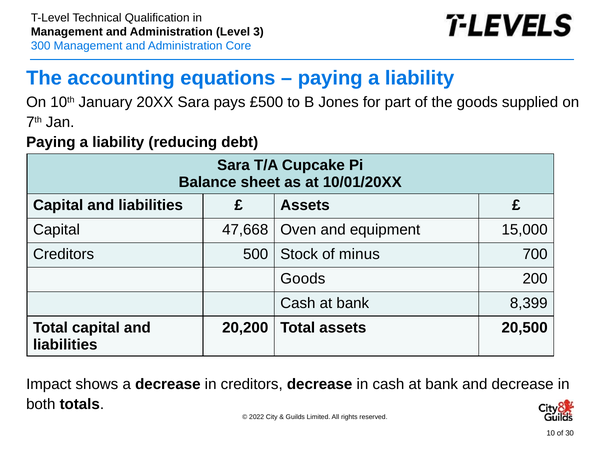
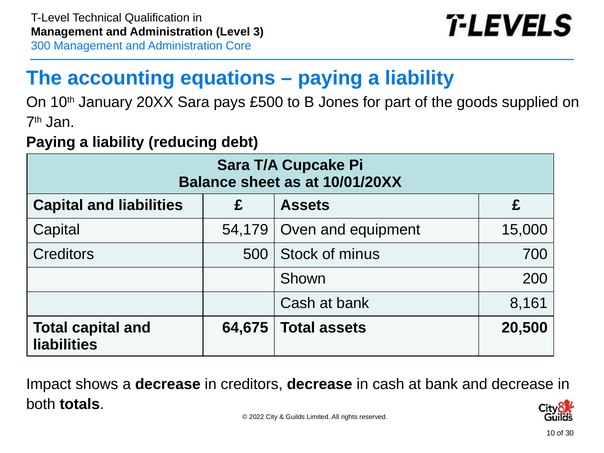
47,668: 47,668 -> 54,179
Goods at (303, 279): Goods -> Shown
8,399: 8,399 -> 8,161
20,200: 20,200 -> 64,675
